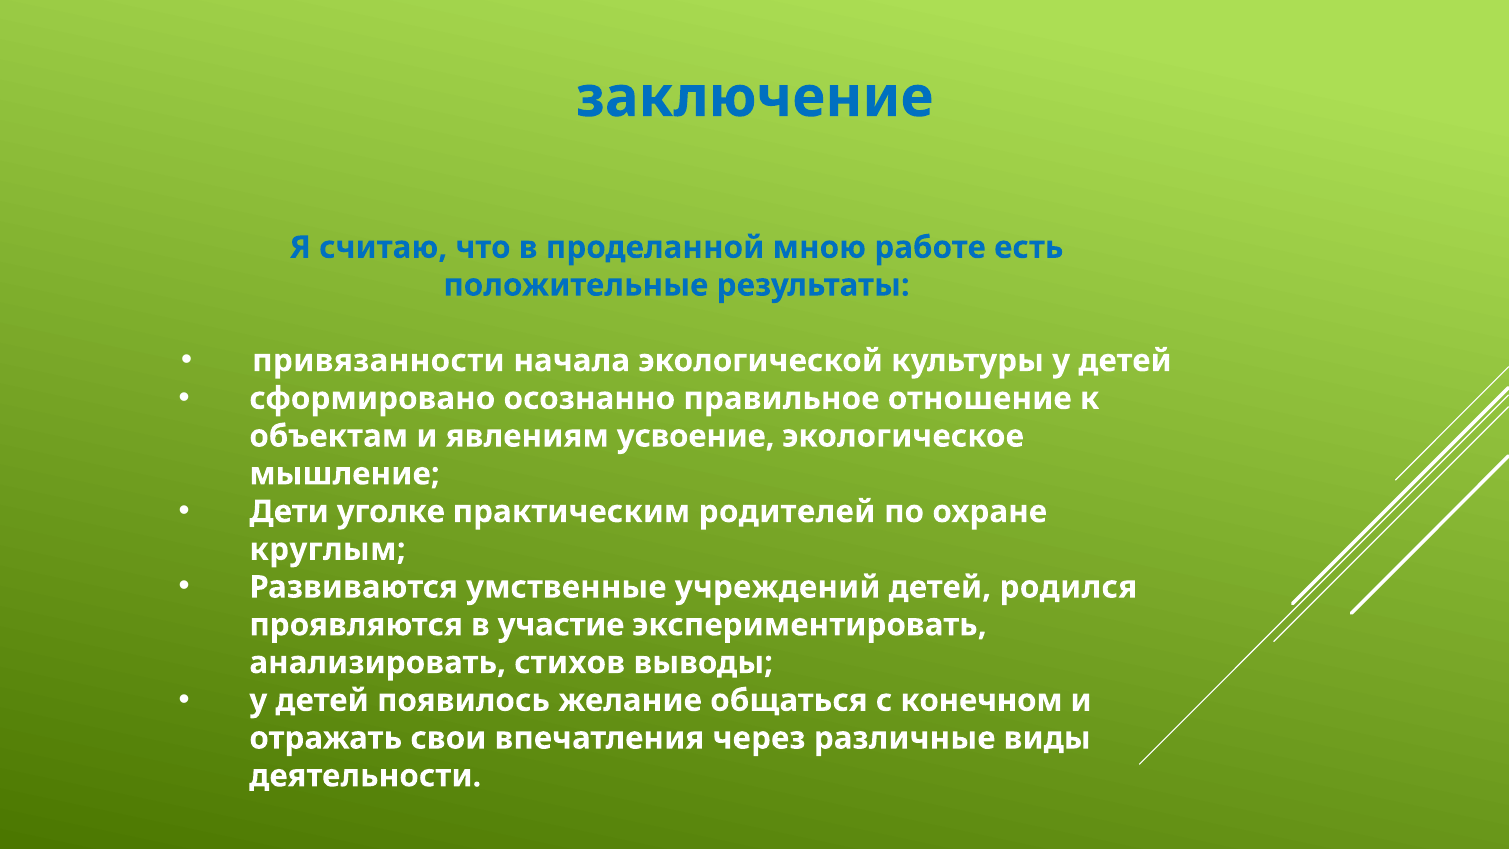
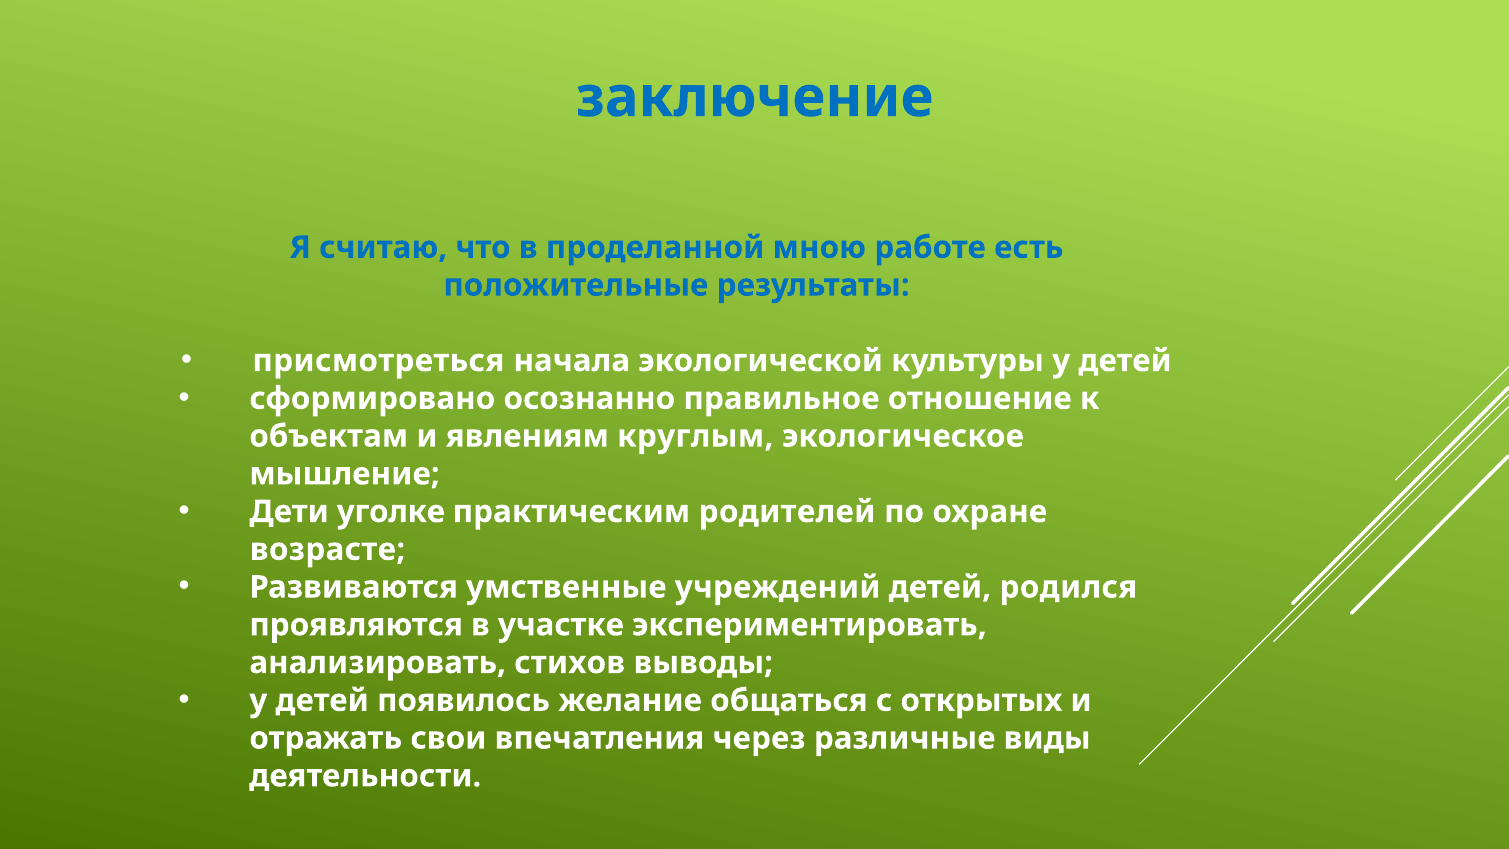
привязанности: привязанности -> присмотреться
усвоение: усвоение -> круглым
круглым: круглым -> возрасте
участие: участие -> участке
конечном: конечном -> открытых
